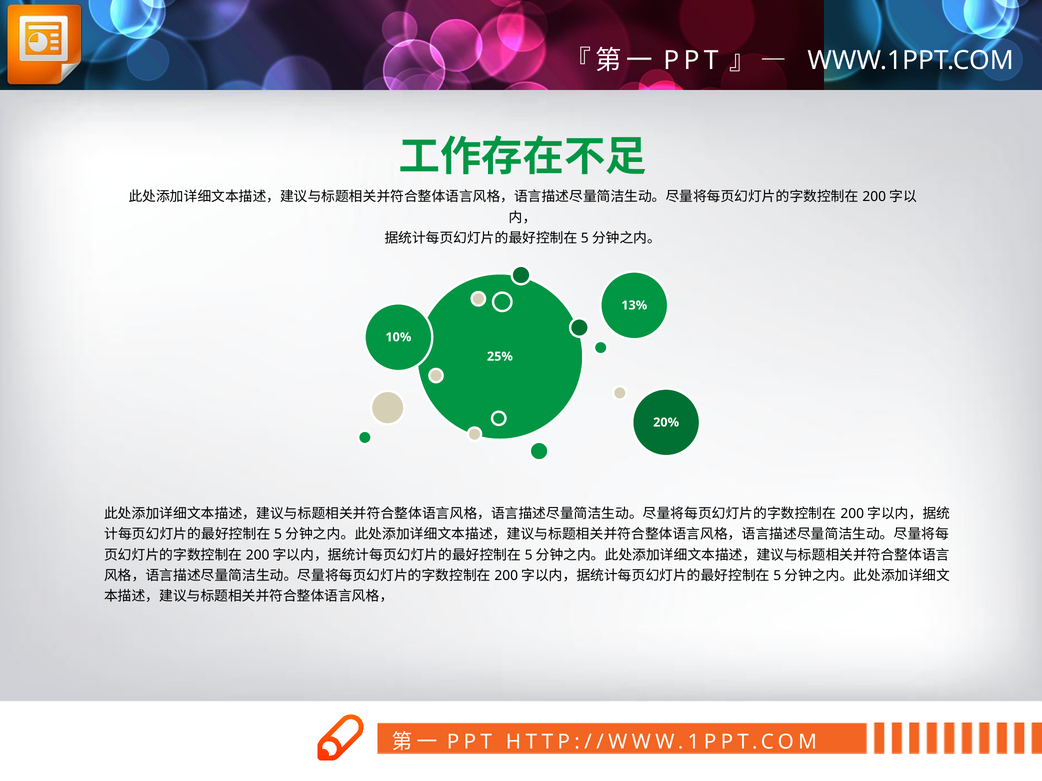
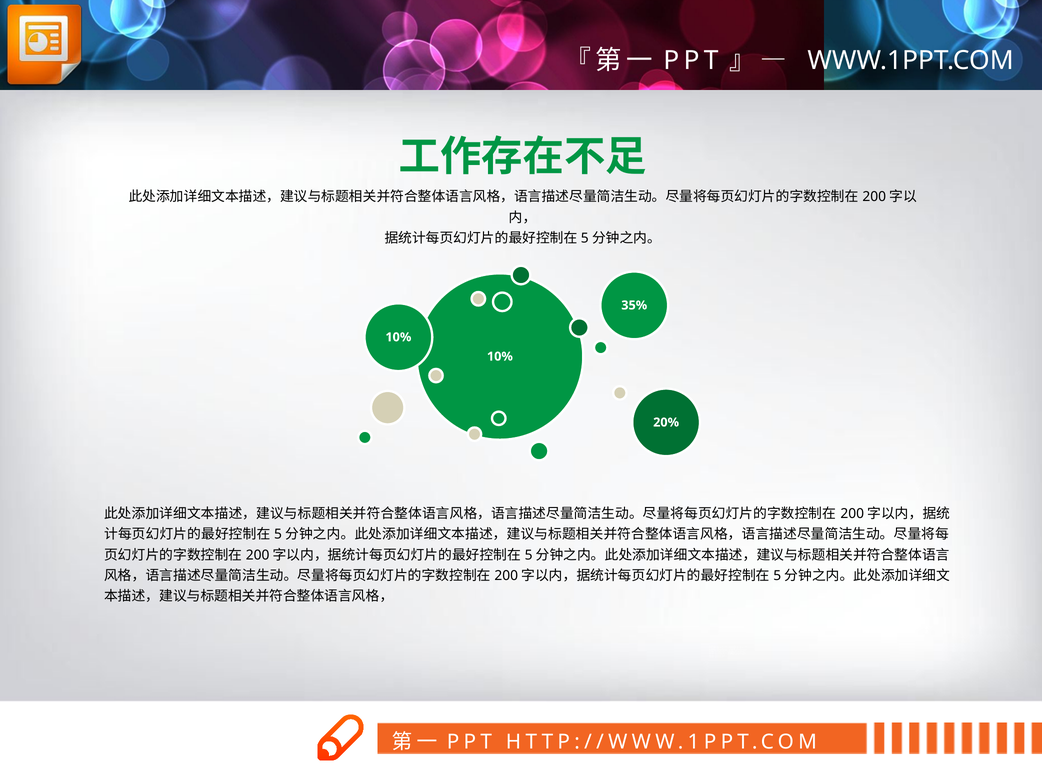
13%: 13% -> 35%
25% at (500, 357): 25% -> 10%
